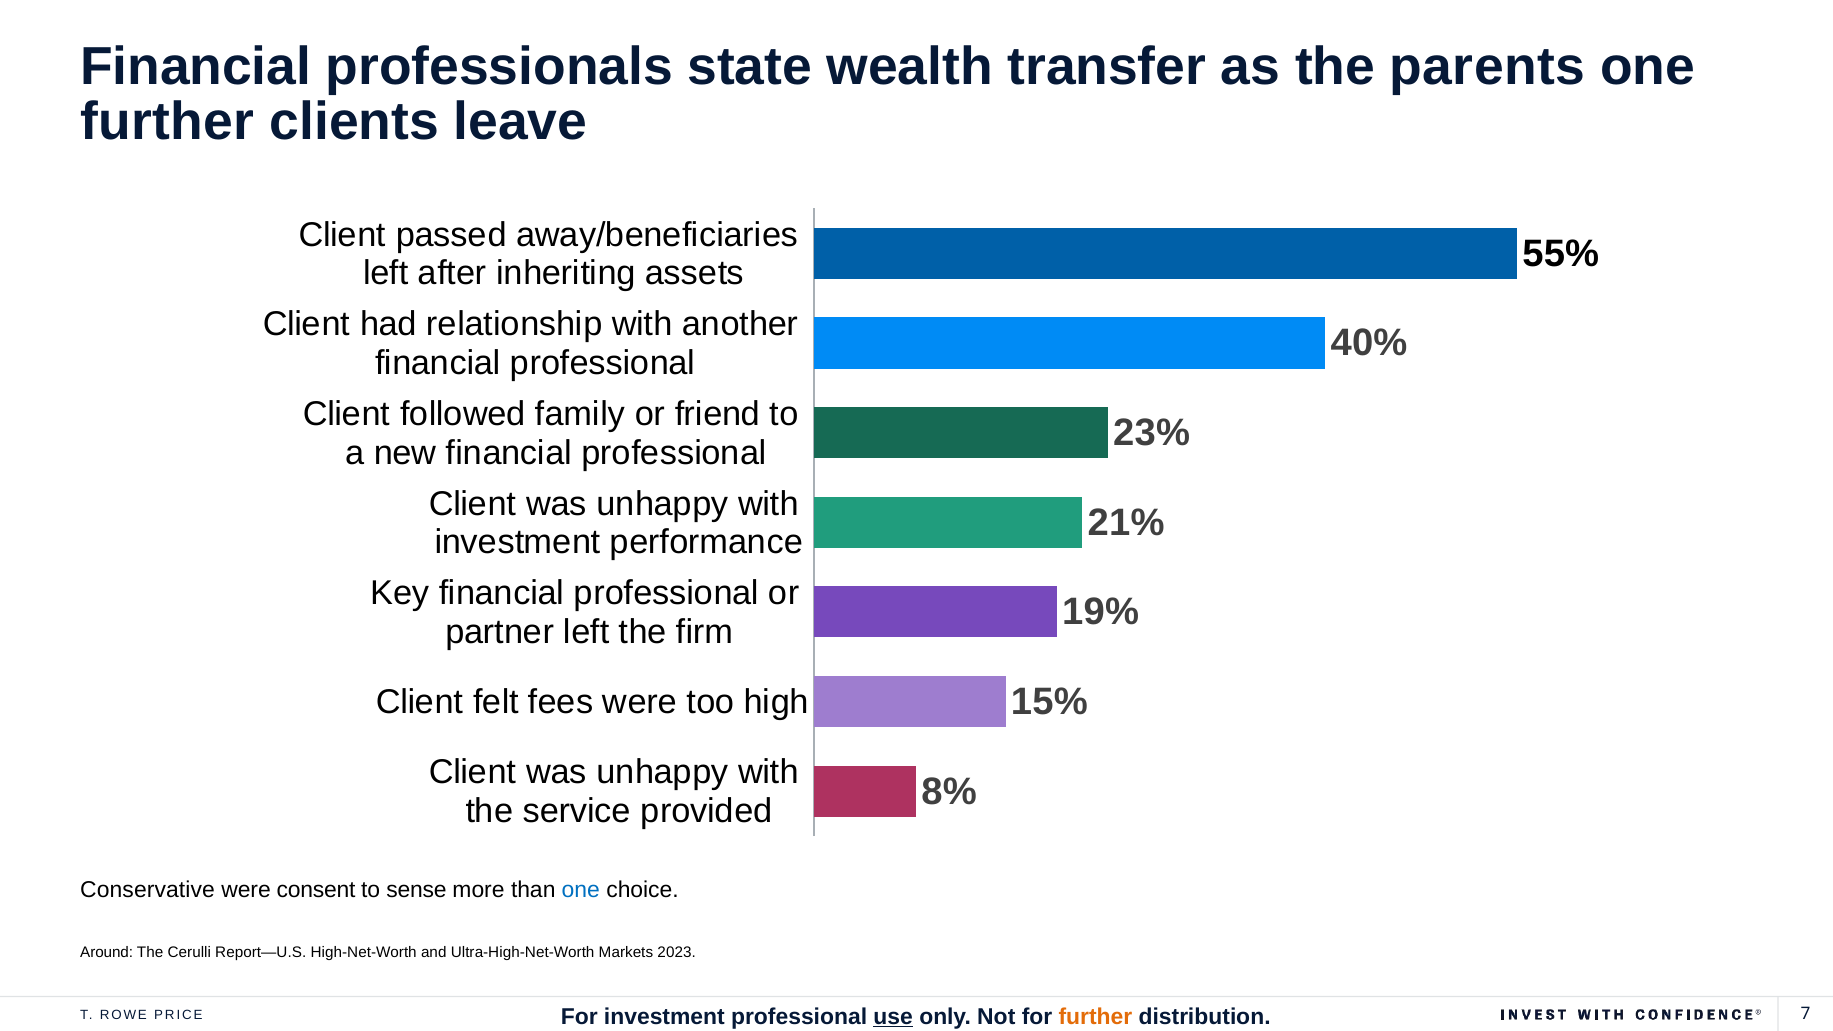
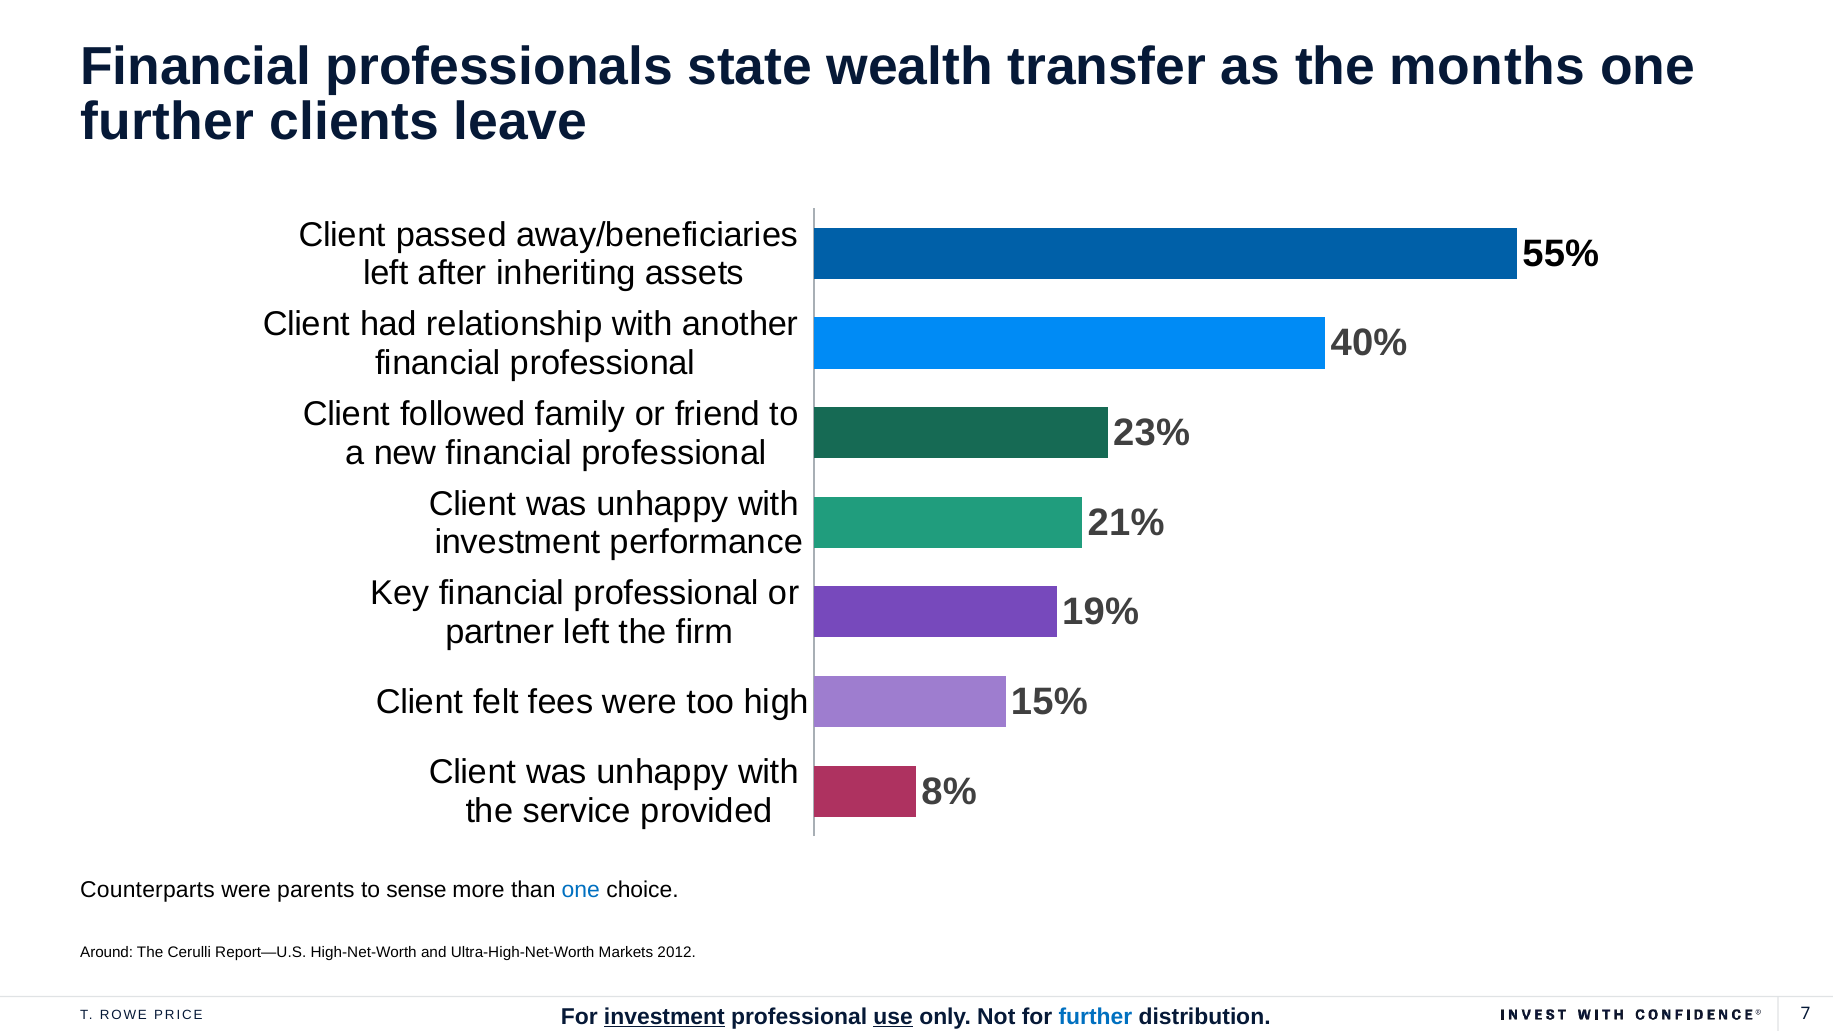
parents: parents -> months
Conservative: Conservative -> Counterparts
consent: consent -> parents
2023: 2023 -> 2012
investment at (664, 1017) underline: none -> present
further at (1095, 1017) colour: orange -> blue
